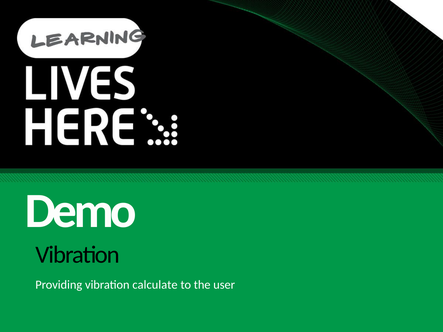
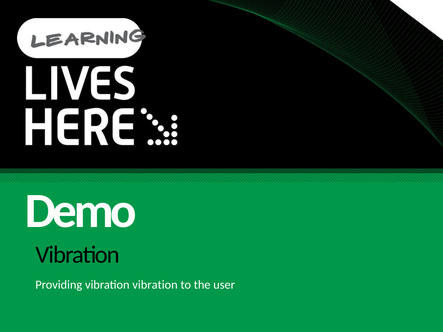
vibration calculate: calculate -> vibration
